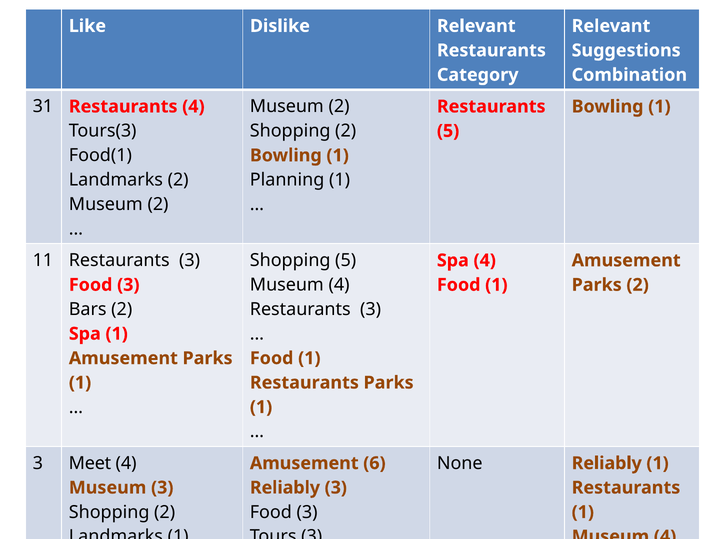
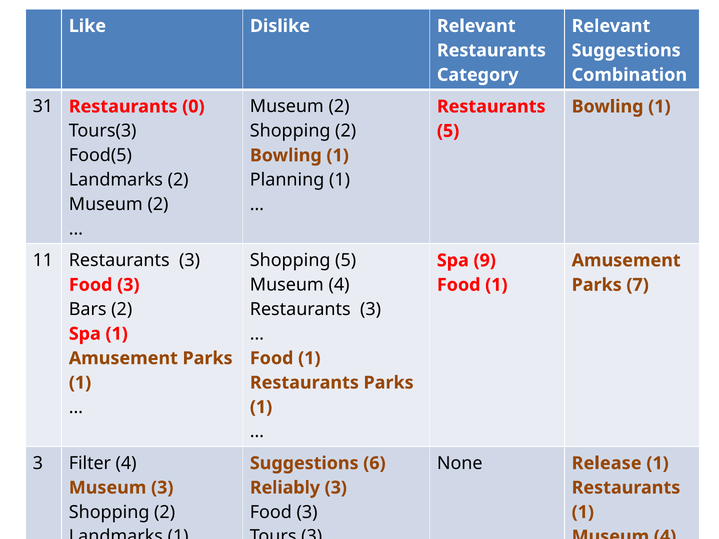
Restaurants 4: 4 -> 0
Food(1: Food(1 -> Food(5
Spa 4: 4 -> 9
Parks 2: 2 -> 7
Meet: Meet -> Filter
None Reliably: Reliably -> Release
Amusement at (304, 463): Amusement -> Suggestions
